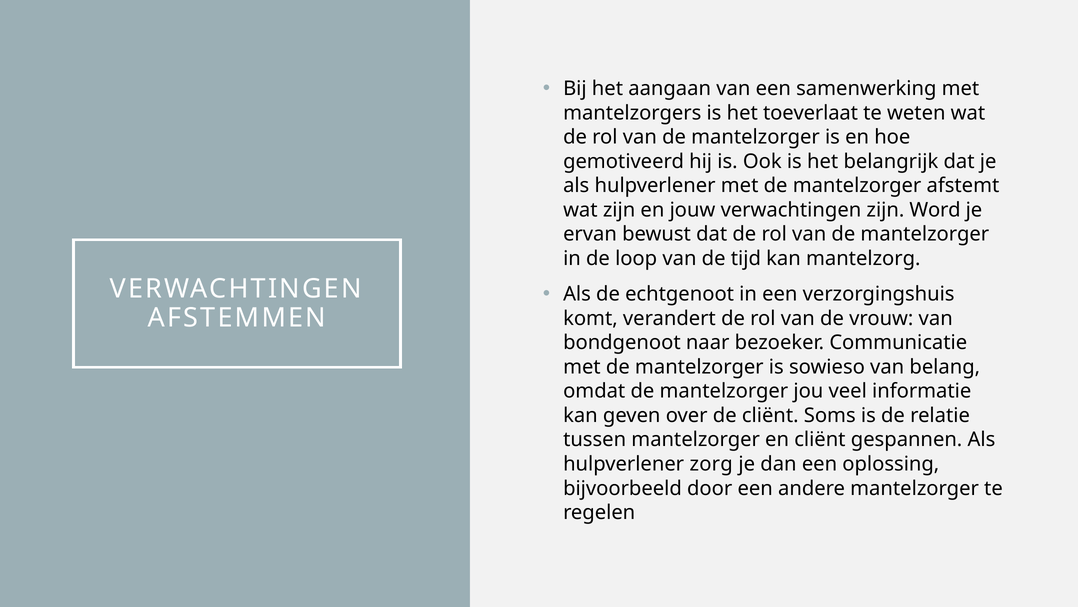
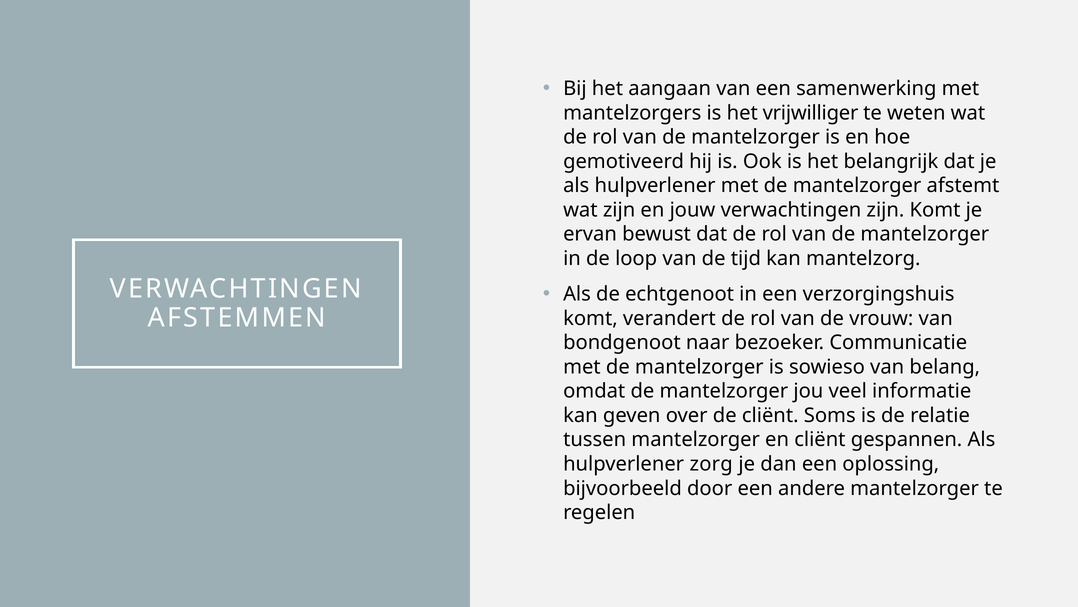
toeverlaat: toeverlaat -> vrijwilliger
zijn Word: Word -> Komt
